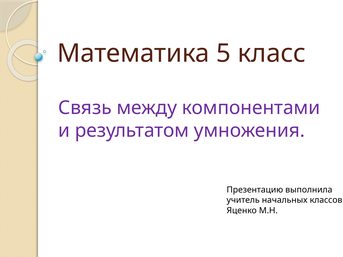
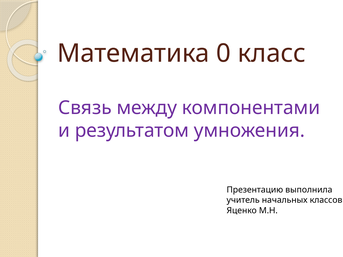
5: 5 -> 0
